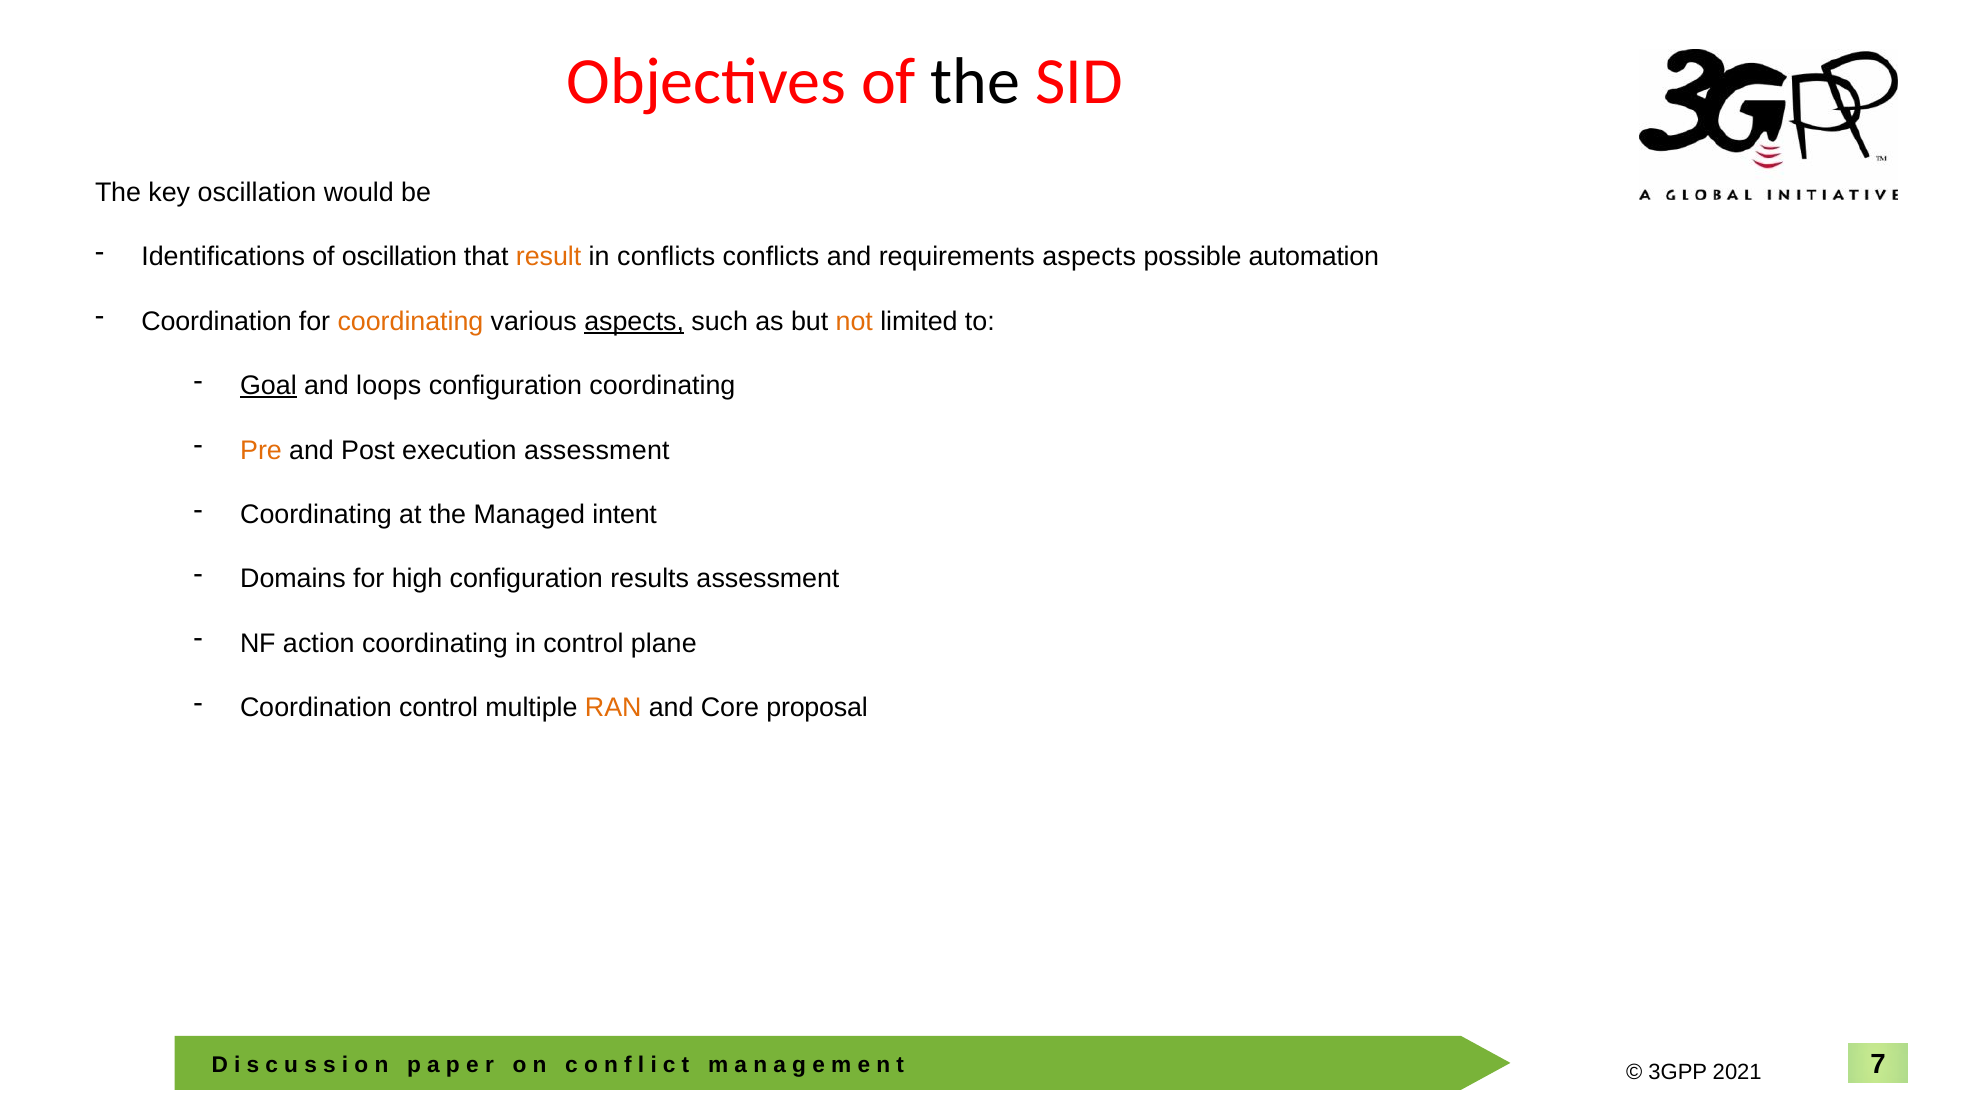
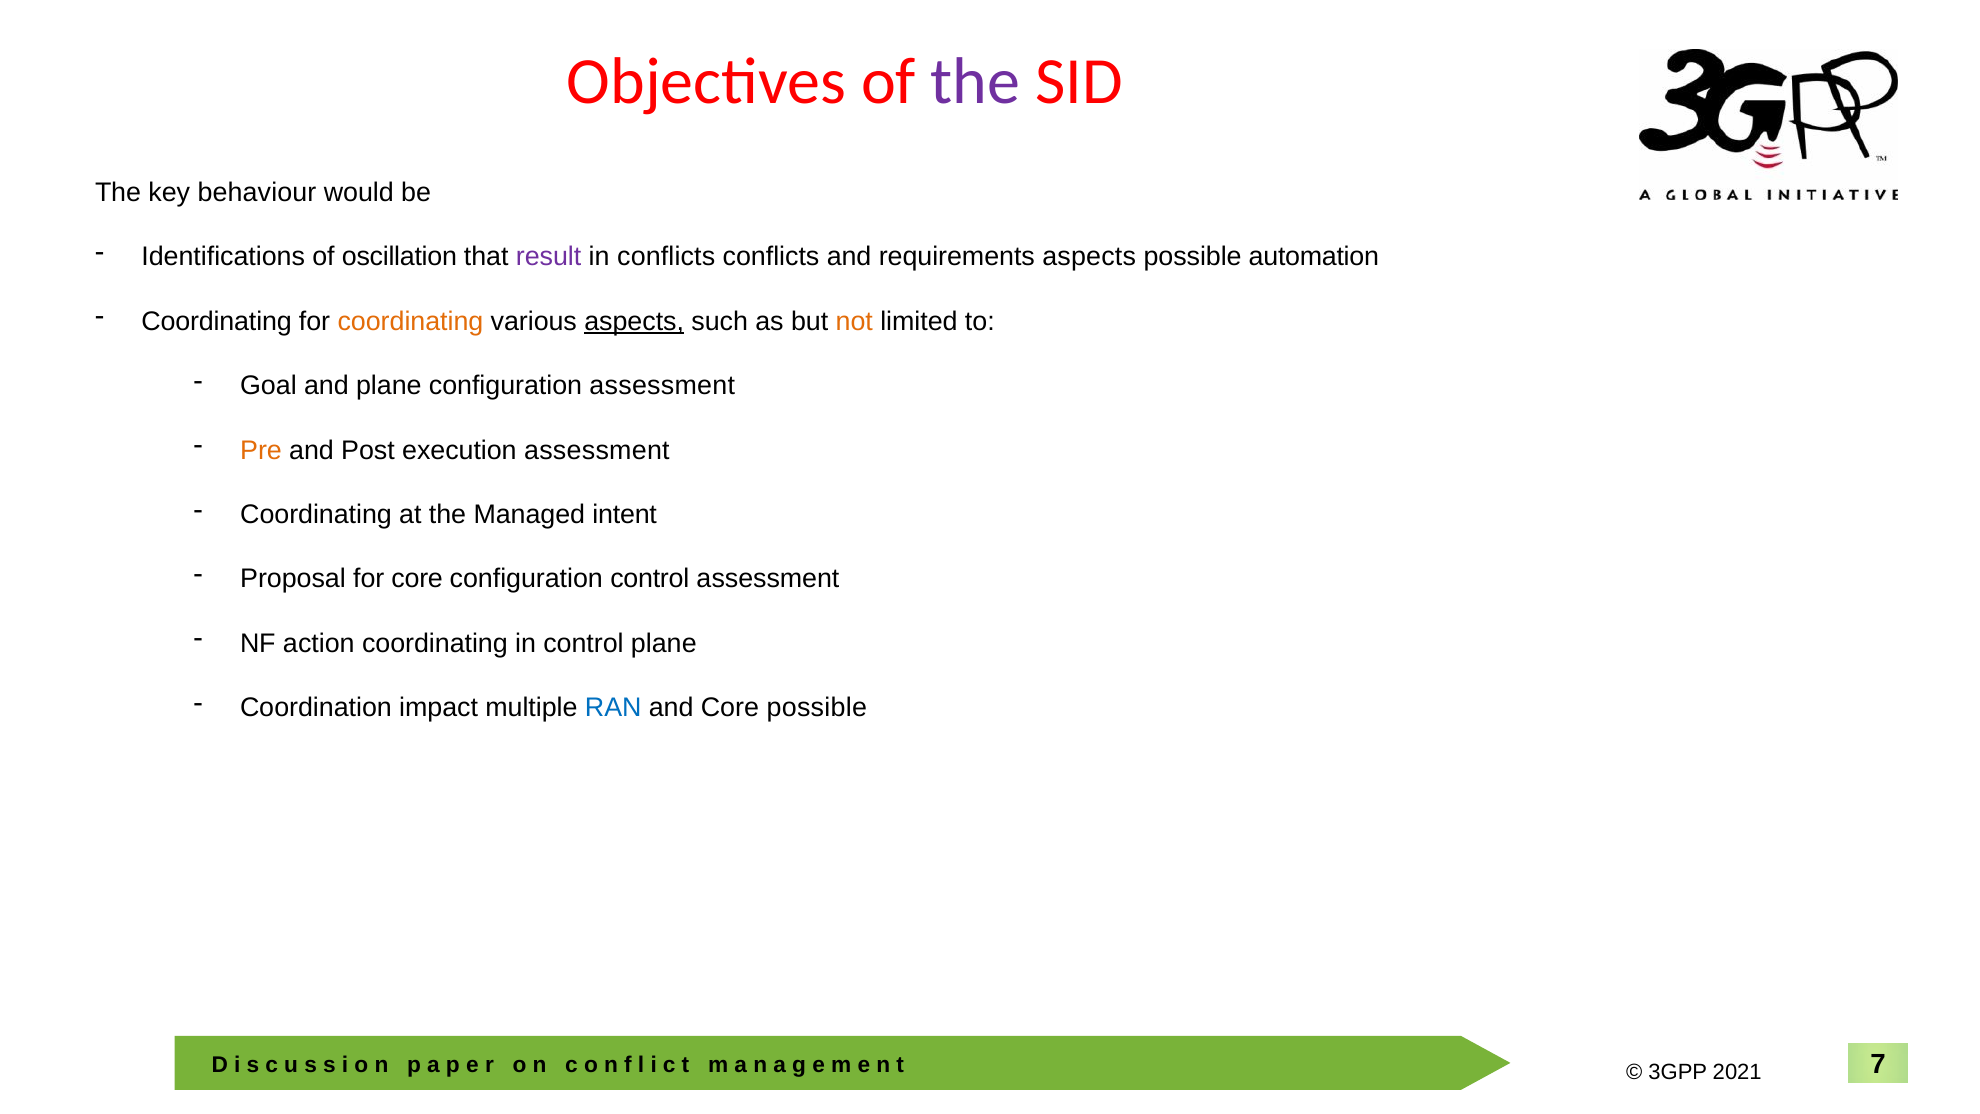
the at (976, 82) colour: black -> purple
key oscillation: oscillation -> behaviour
result colour: orange -> purple
Coordination at (217, 321): Coordination -> Coordinating
Goal underline: present -> none
and loops: loops -> plane
configuration coordinating: coordinating -> assessment
Domains: Domains -> Proposal
for high: high -> core
configuration results: results -> control
Coordination control: control -> impact
RAN colour: orange -> blue
Core proposal: proposal -> possible
